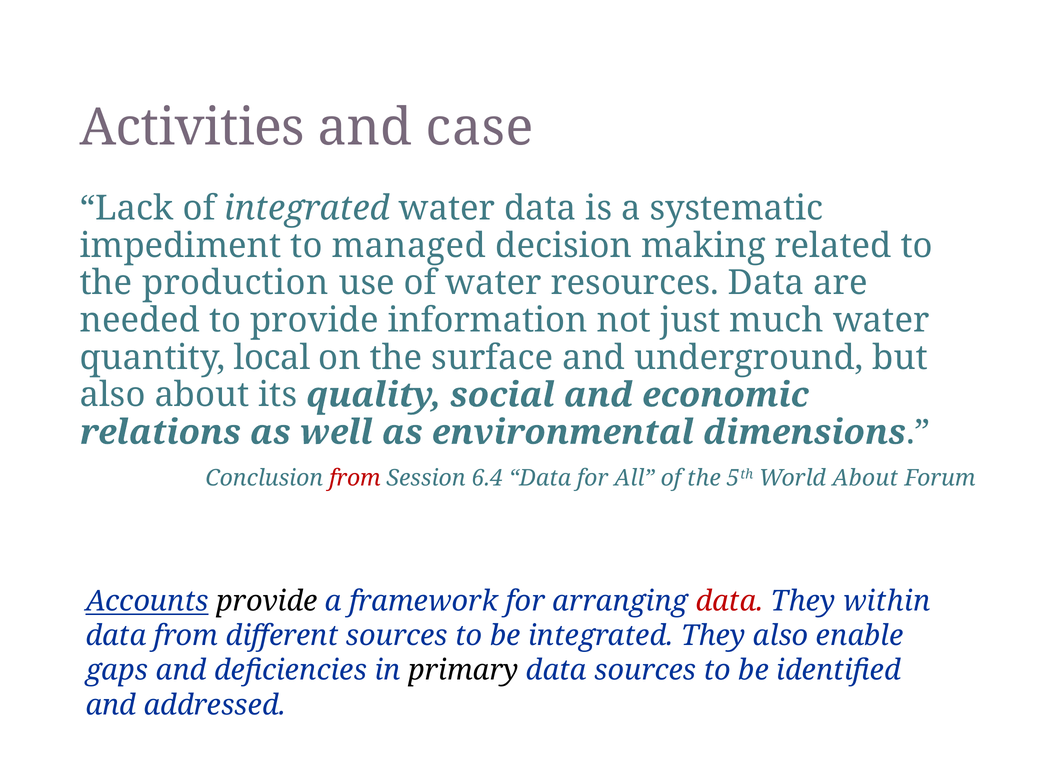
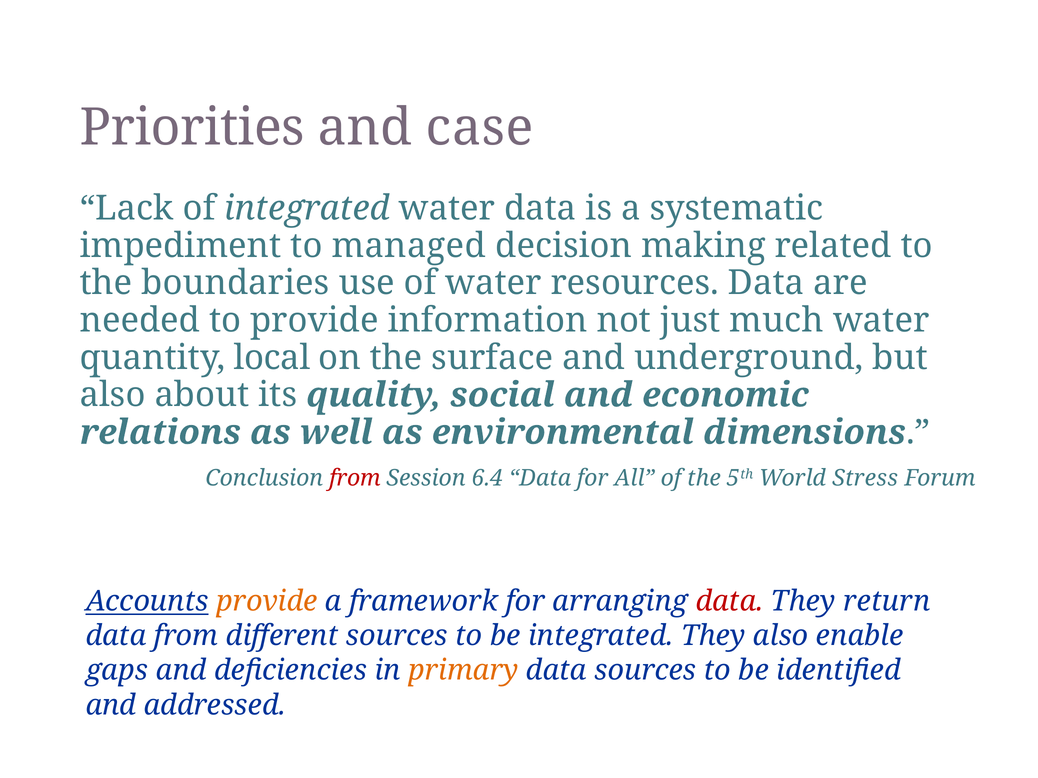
Activities: Activities -> Priorities
production: production -> boundaries
World About: About -> Stress
provide at (267, 602) colour: black -> orange
within: within -> return
primary colour: black -> orange
